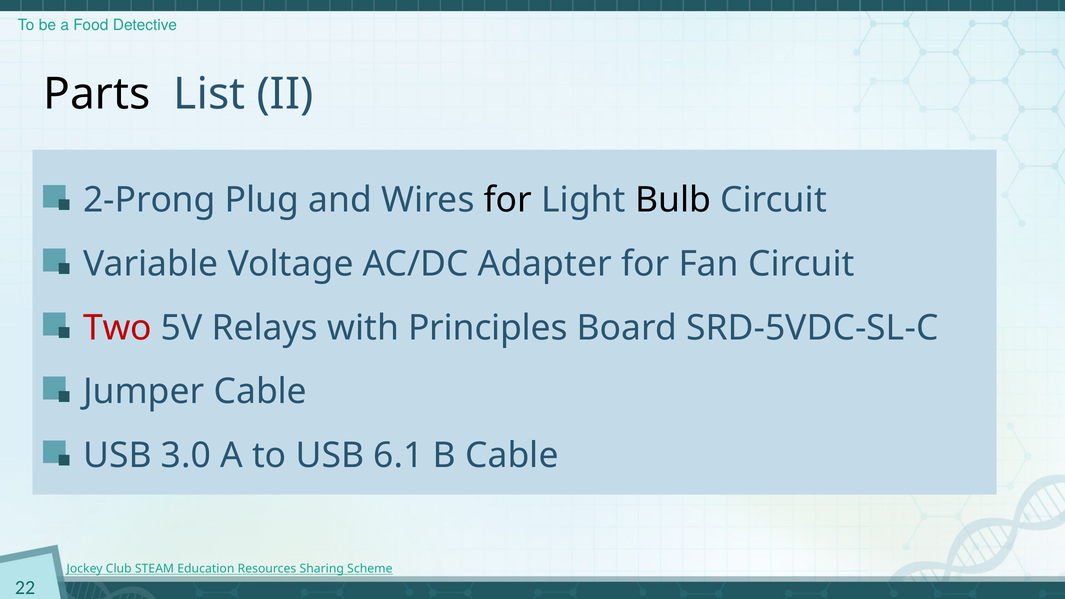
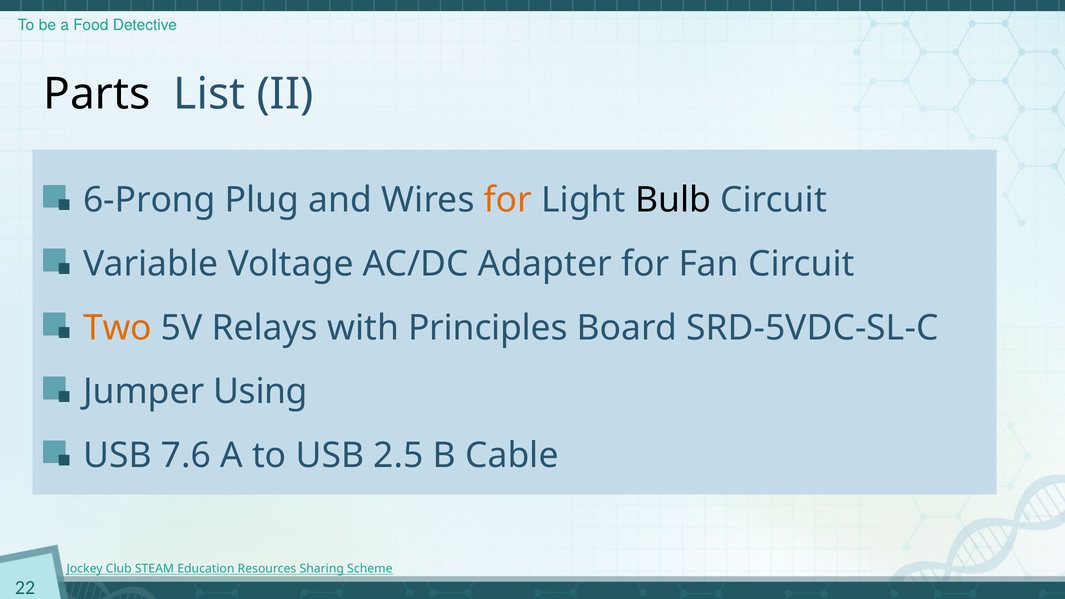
2-Prong: 2-Prong -> 6-Prong
for at (508, 200) colour: black -> orange
Two colour: red -> orange
Jumper Cable: Cable -> Using
3.0: 3.0 -> 7.6
6.1: 6.1 -> 2.5
